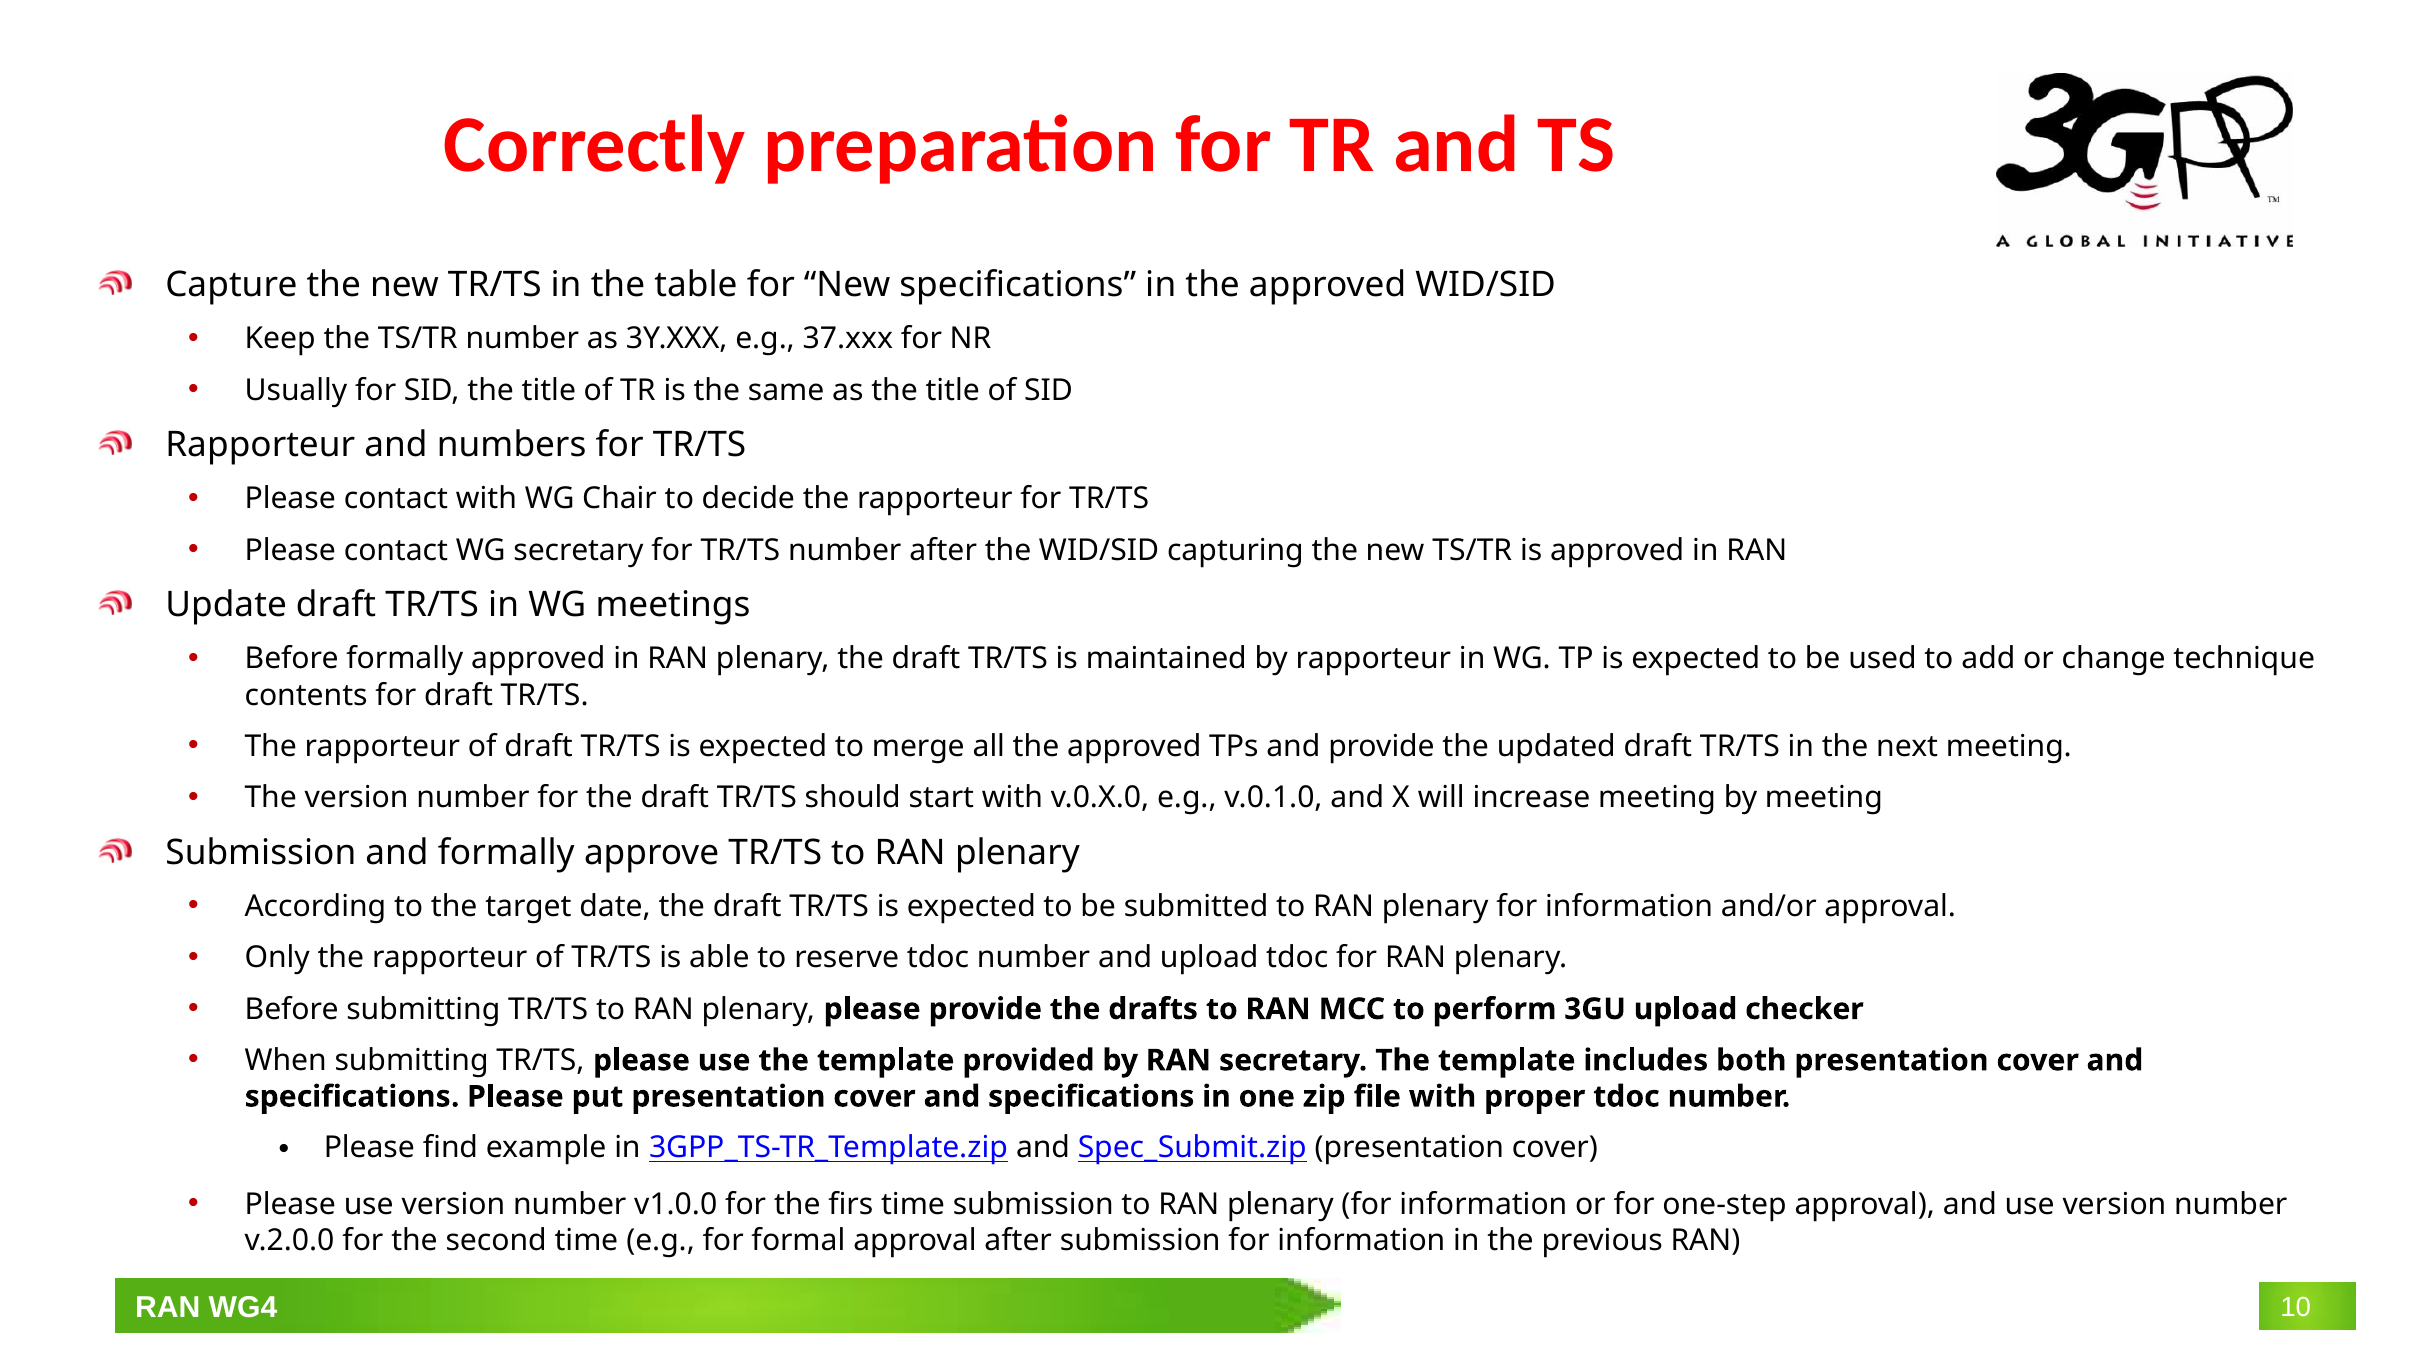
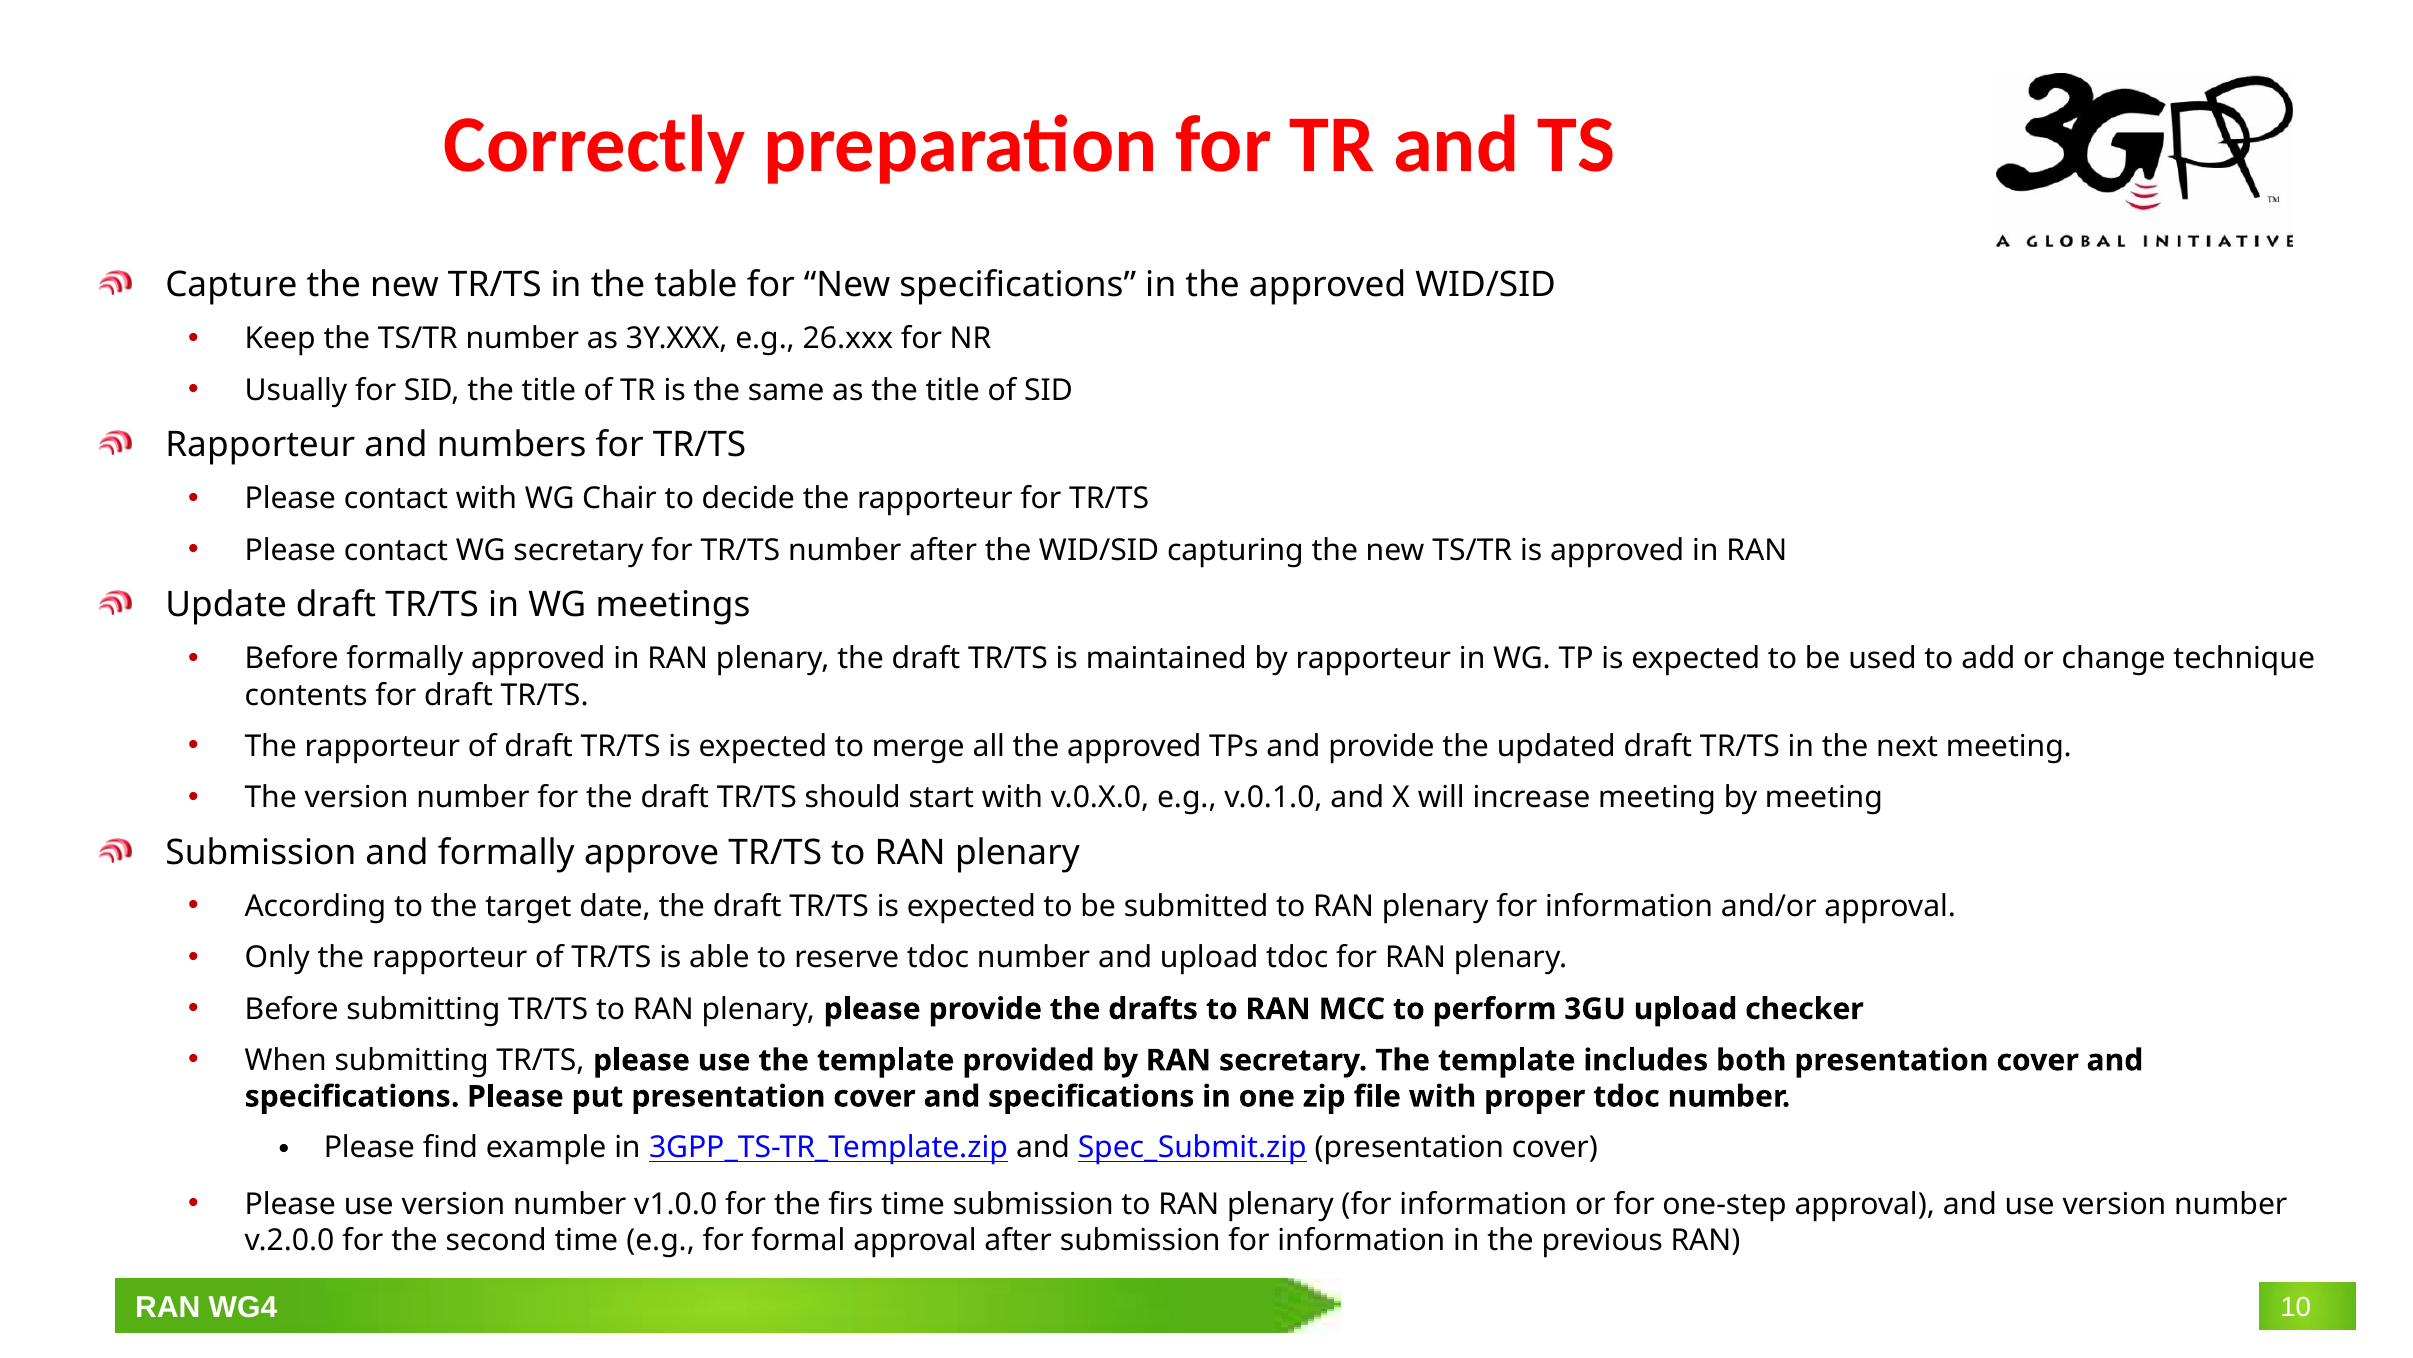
37.xxx: 37.xxx -> 26.xxx
